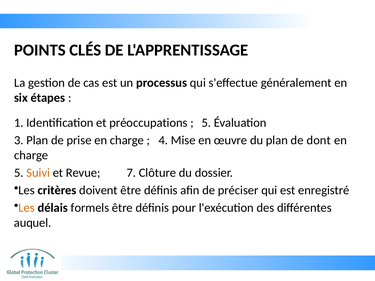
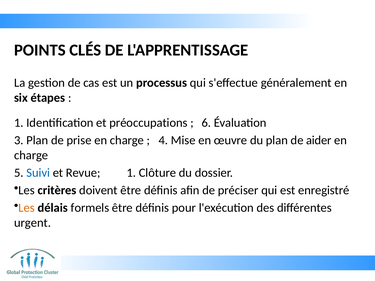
5 at (206, 123): 5 -> 6
dont: dont -> aider
Suivi colour: orange -> blue
Revue 7: 7 -> 1
auquel: auquel -> urgent
